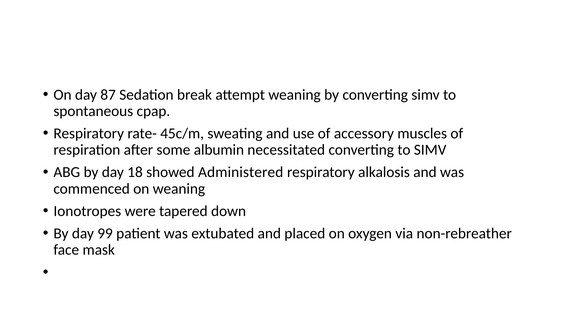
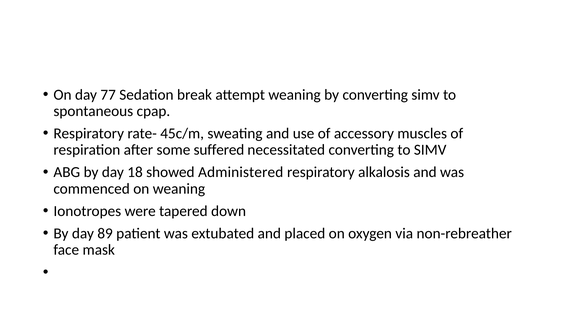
87: 87 -> 77
albumin: albumin -> suffered
99: 99 -> 89
